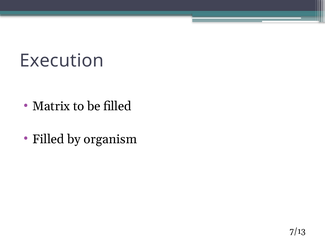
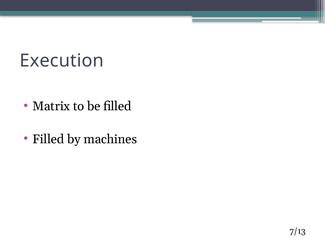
organism: organism -> machines
